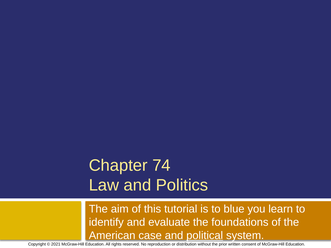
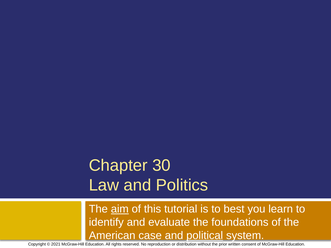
74: 74 -> 30
aim underline: none -> present
blue: blue -> best
